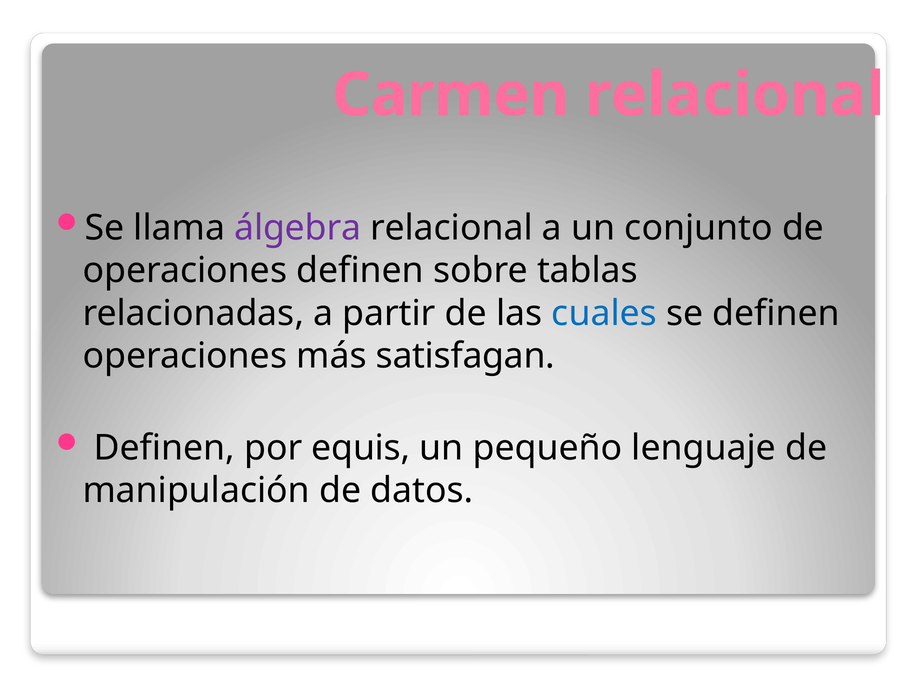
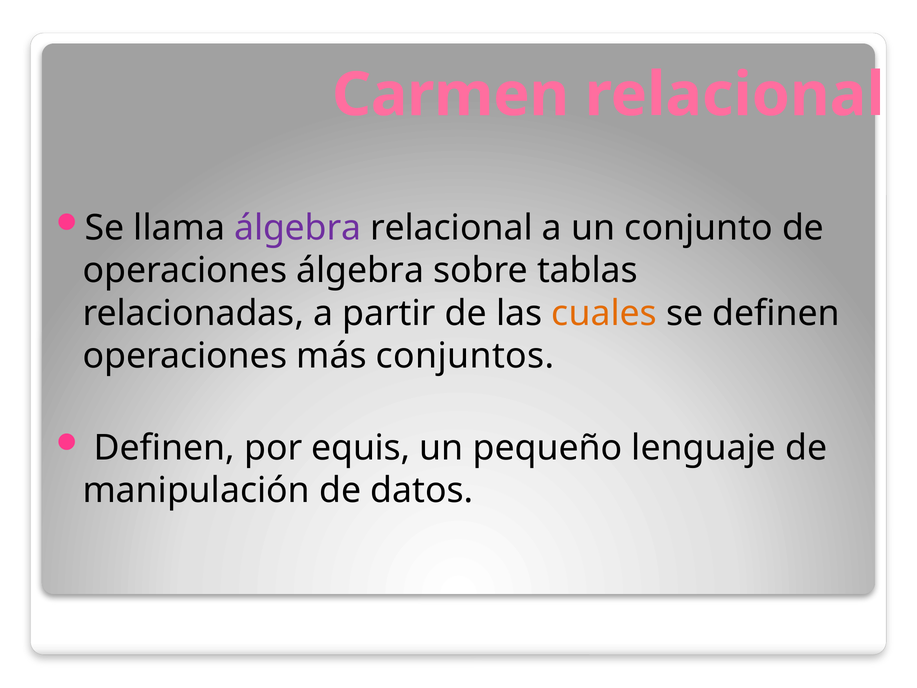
operaciones definen: definen -> álgebra
cuales colour: blue -> orange
satisfagan: satisfagan -> conjuntos
